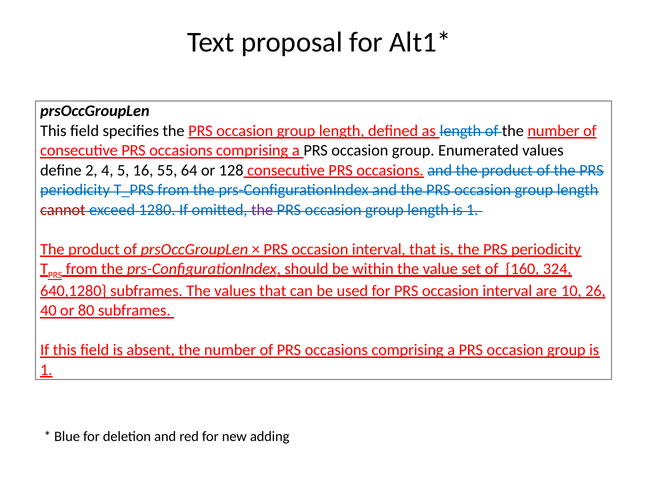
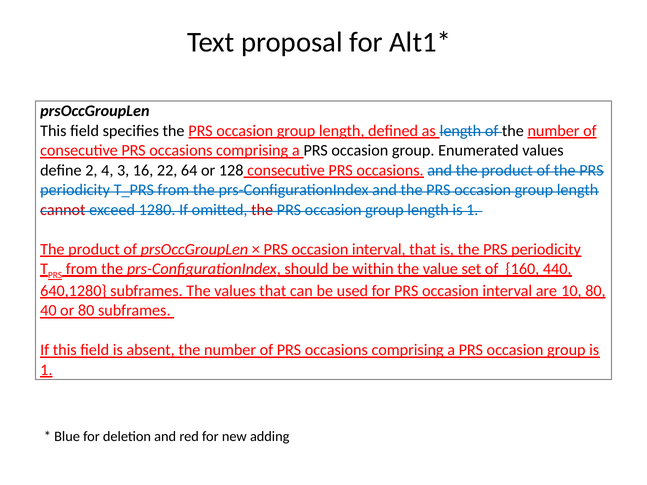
5: 5 -> 3
55: 55 -> 22
the at (262, 210) colour: purple -> red
324: 324 -> 440
10 26: 26 -> 80
